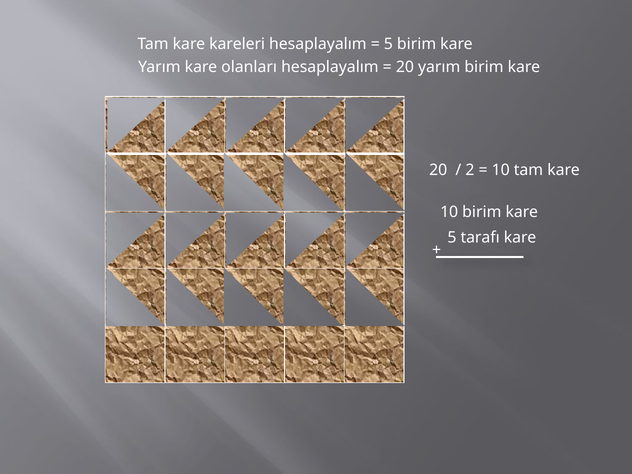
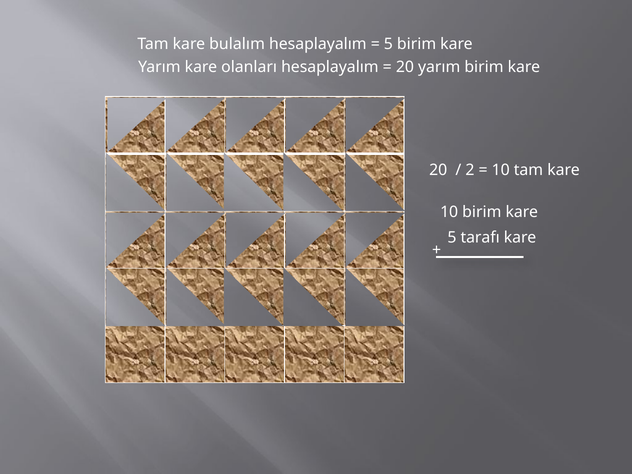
kareleri: kareleri -> bulalım
